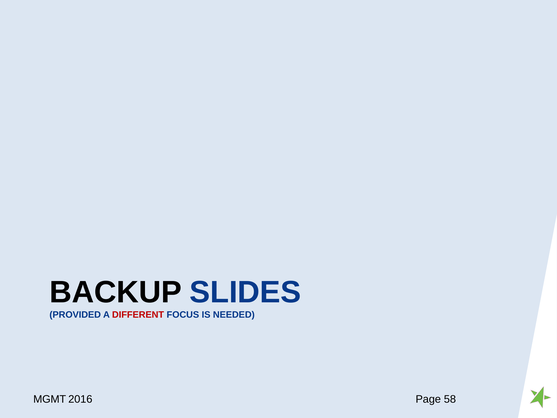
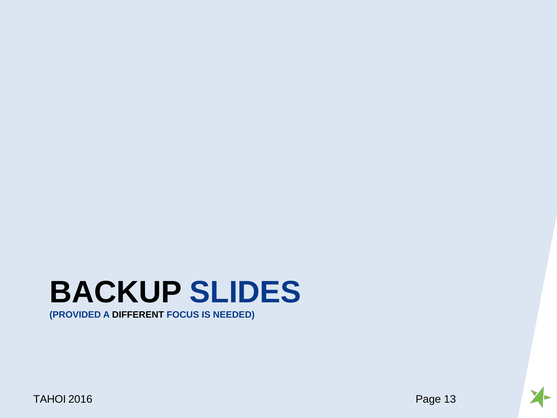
DIFFERENT colour: red -> black
MGMT: MGMT -> TAHOI
58: 58 -> 13
